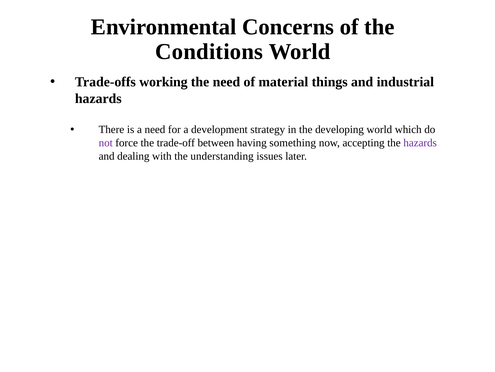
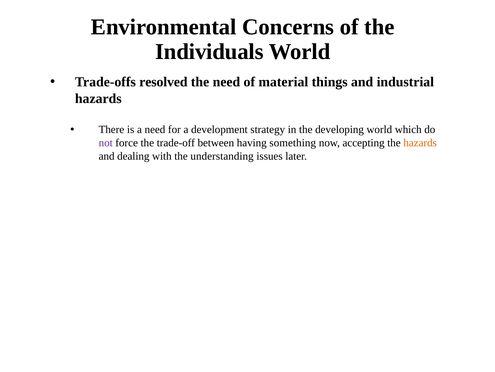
Conditions: Conditions -> Individuals
working: working -> resolved
hazards at (420, 143) colour: purple -> orange
